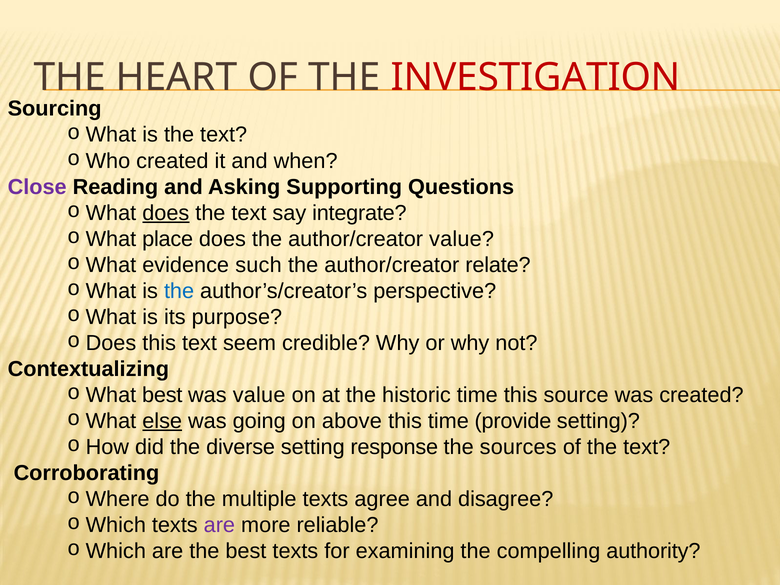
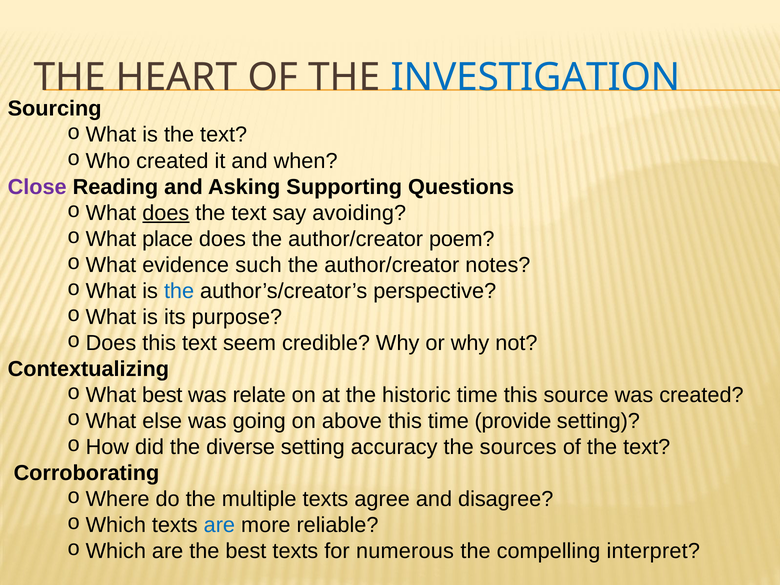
INVESTIGATION colour: red -> blue
integrate: integrate -> avoiding
author/creator value: value -> poem
relate: relate -> notes
was value: value -> relate
else underline: present -> none
response: response -> accuracy
are at (219, 525) colour: purple -> blue
examining: examining -> numerous
authority: authority -> interpret
